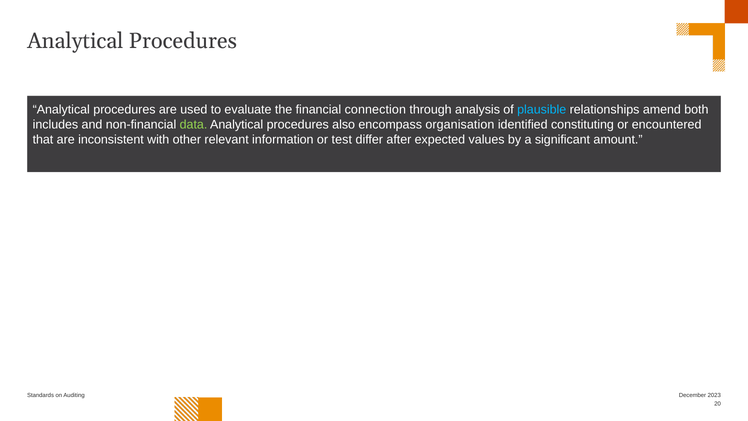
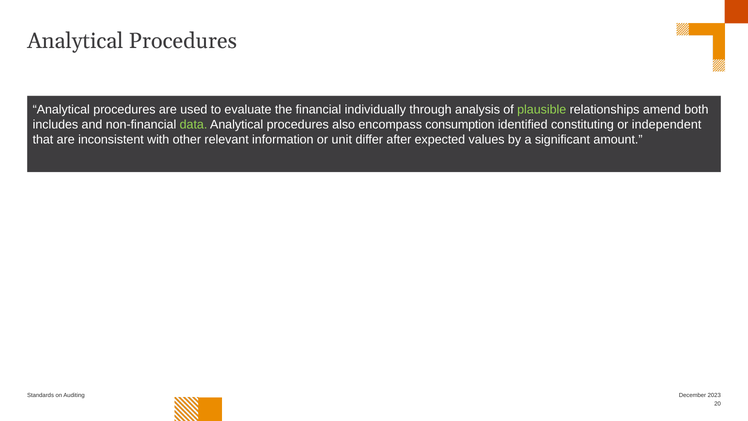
connection: connection -> individually
plausible colour: light blue -> light green
organisation: organisation -> consumption
encountered: encountered -> independent
test: test -> unit
